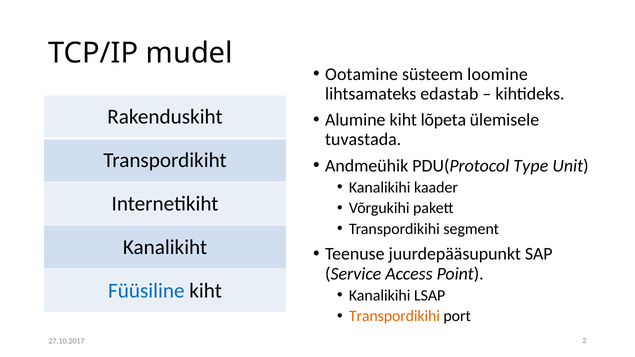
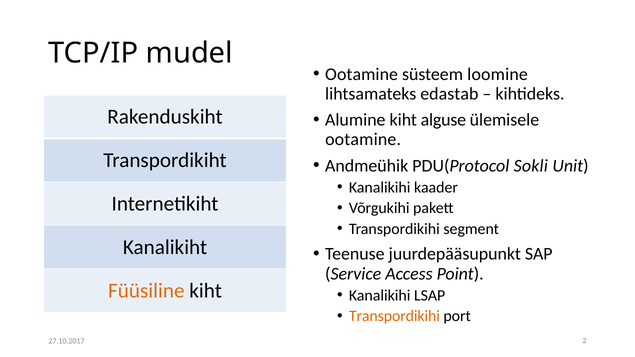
lõpeta: lõpeta -> alguse
tuvastada at (363, 140): tuvastada -> ootamine
Type: Type -> Sokli
Füüsiline colour: blue -> orange
